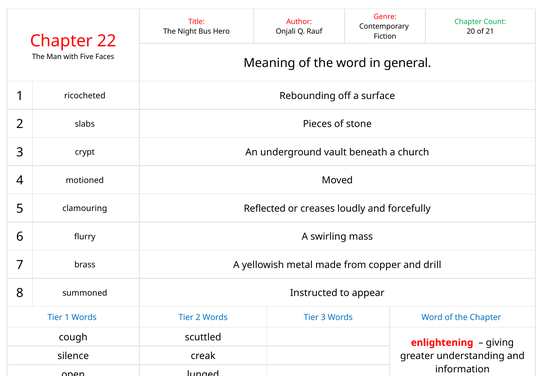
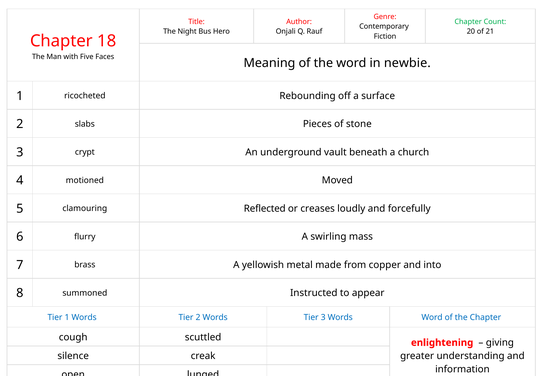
22: 22 -> 18
general: general -> newbie
drill: drill -> into
